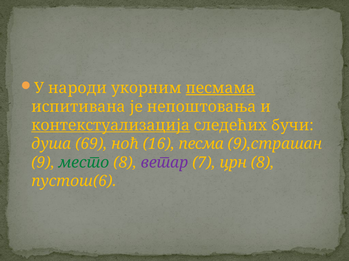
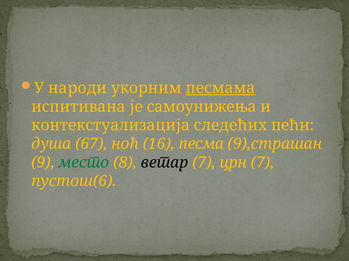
непоштовања: непоштовања -> самоунижења
контекстуализација underline: present -> none
бучи: бучи -> пећи
69: 69 -> 67
ветар colour: purple -> black
црн 8: 8 -> 7
